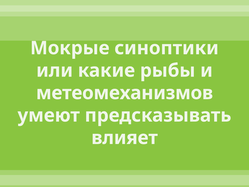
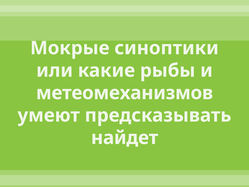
влияет: влияет -> найдет
